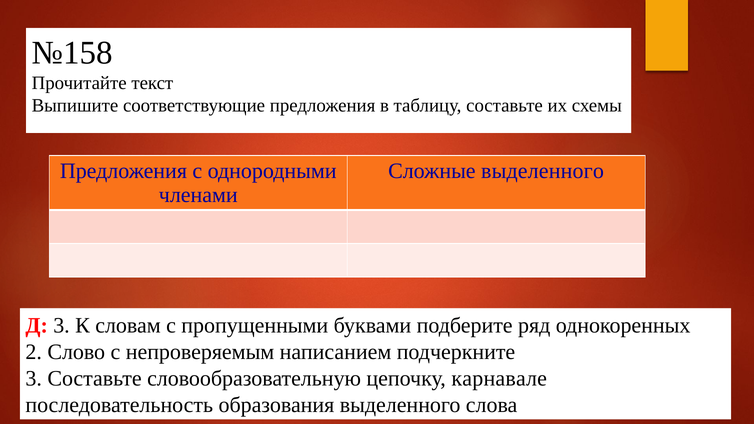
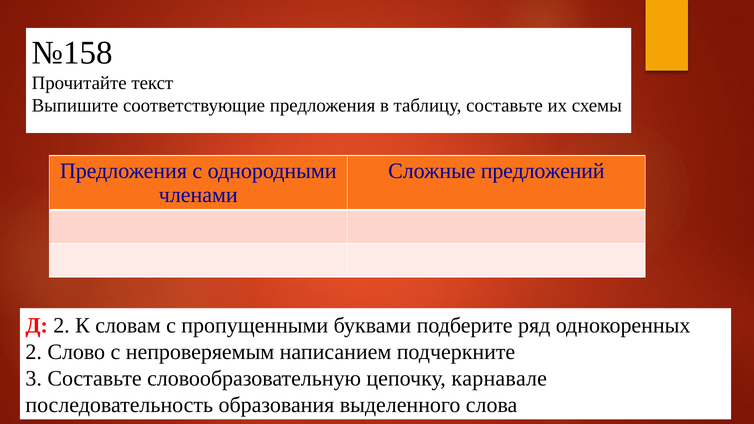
Сложные выделенного: выделенного -> предложений
Д 3: 3 -> 2
